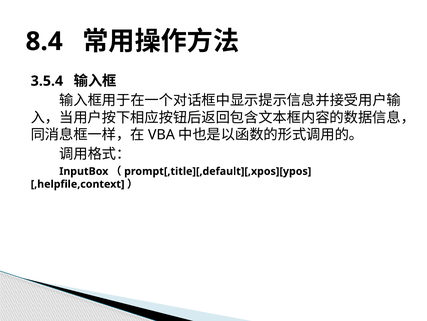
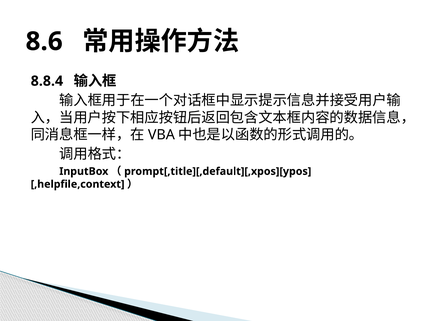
8.4: 8.4 -> 8.6
3.5.4: 3.5.4 -> 8.8.4
